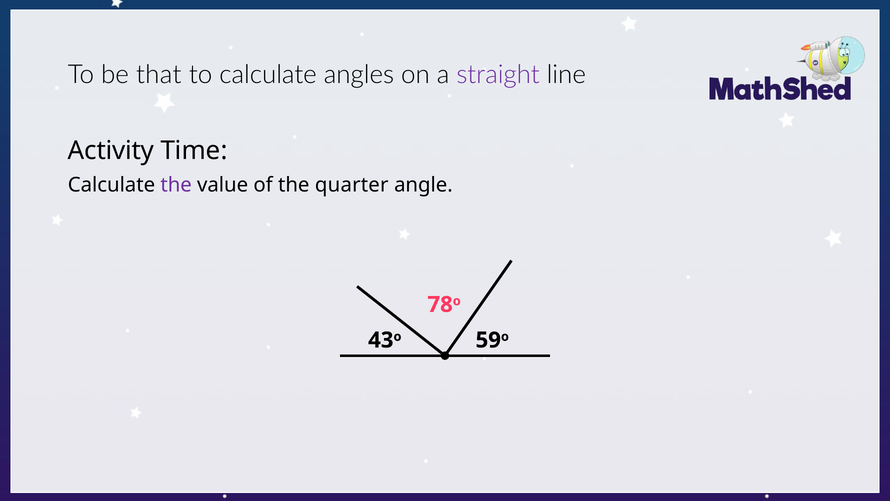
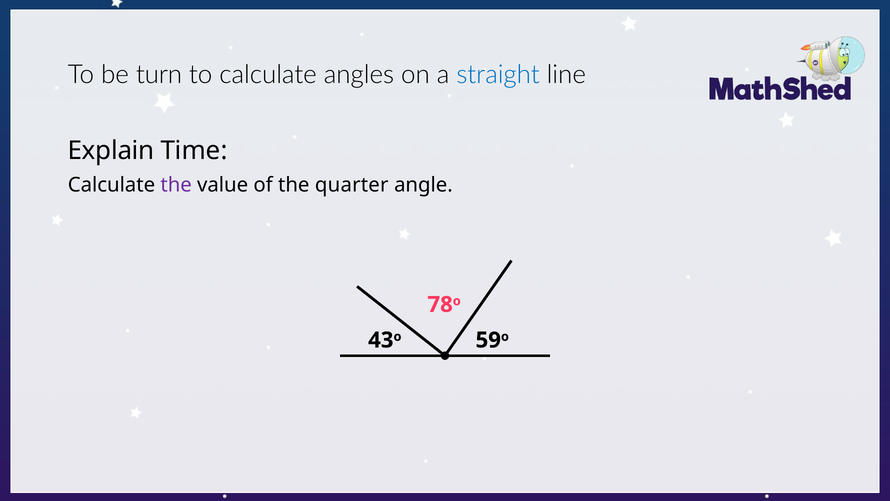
that: that -> turn
straight colour: purple -> blue
Activity: Activity -> Explain
